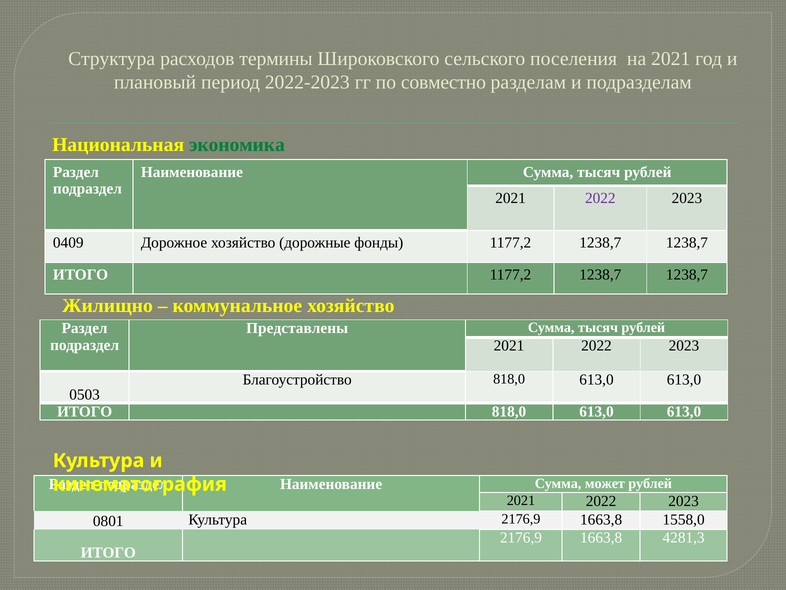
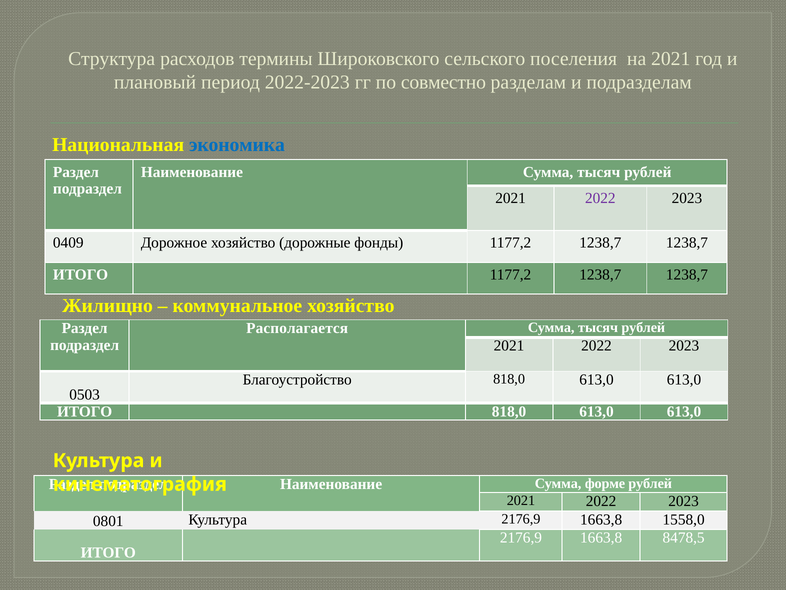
экономика colour: green -> blue
Представлены: Представлены -> Располагается
может: может -> форме
4281,3: 4281,3 -> 8478,5
